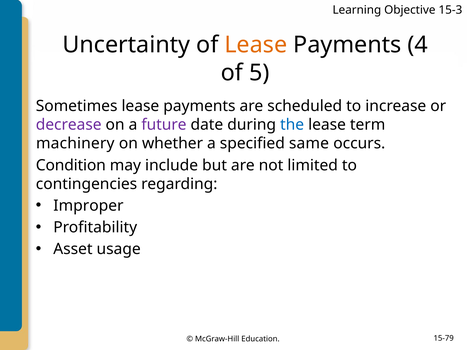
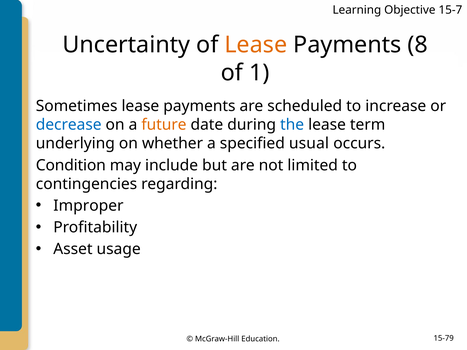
15-3: 15-3 -> 15-7
4: 4 -> 8
5: 5 -> 1
decrease colour: purple -> blue
future colour: purple -> orange
machinery: machinery -> underlying
same: same -> usual
